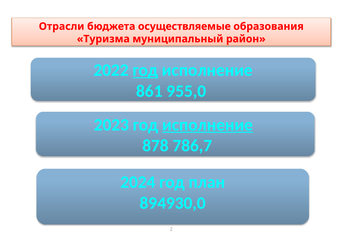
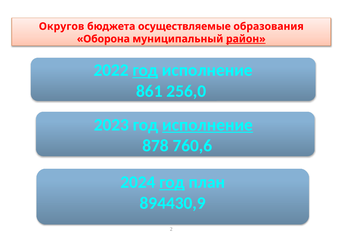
Отрасли: Отрасли -> Округов
Туризма: Туризма -> Оборона
район underline: none -> present
955,0: 955,0 -> 256,0
786,7: 786,7 -> 760,6
год at (172, 182) underline: none -> present
894930,0: 894930,0 -> 894430,9
